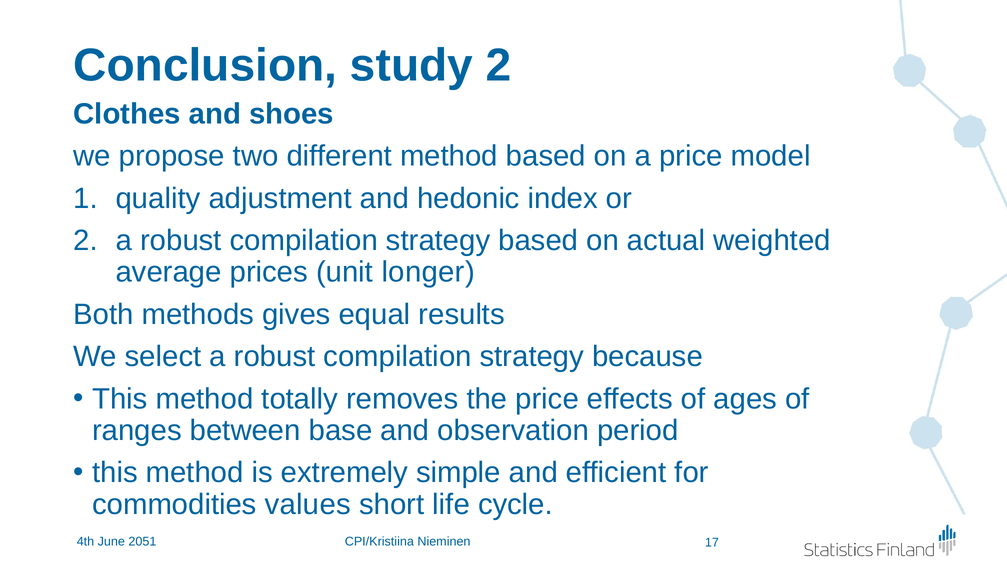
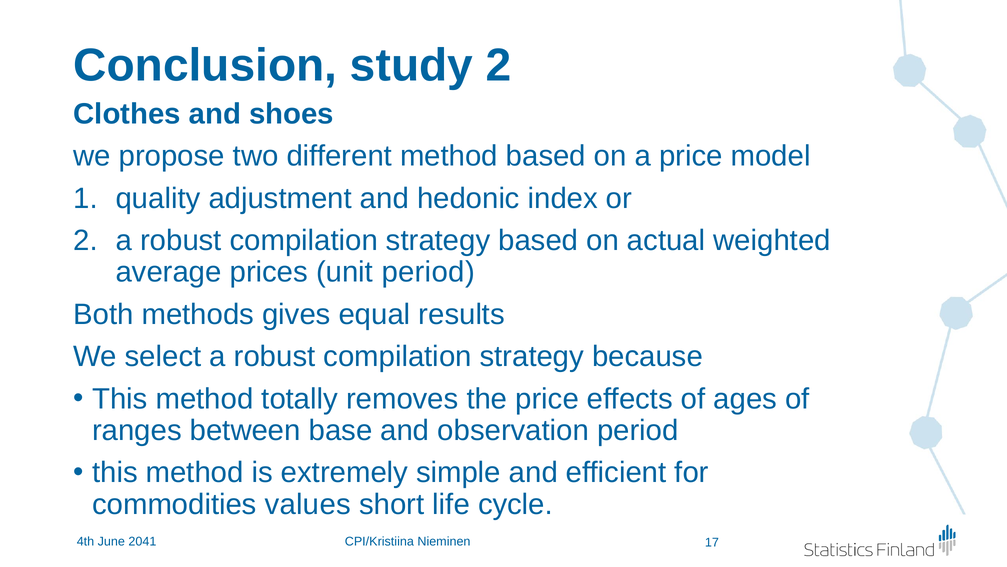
unit longer: longer -> period
2051: 2051 -> 2041
